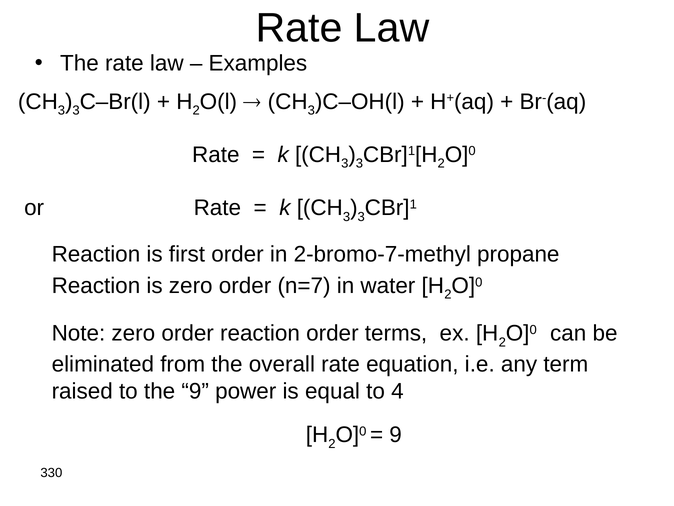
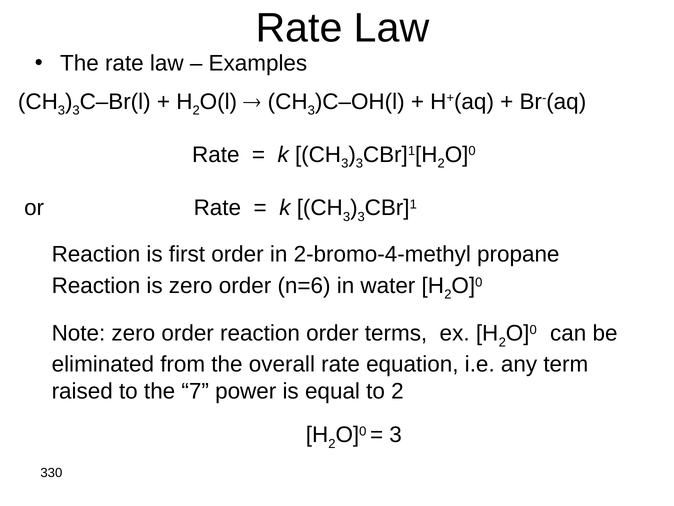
2-bromo-7-methyl: 2-bromo-7-methyl -> 2-bromo-4-methyl
n=7: n=7 -> n=6
the 9: 9 -> 7
to 4: 4 -> 2
9 at (396, 435): 9 -> 3
